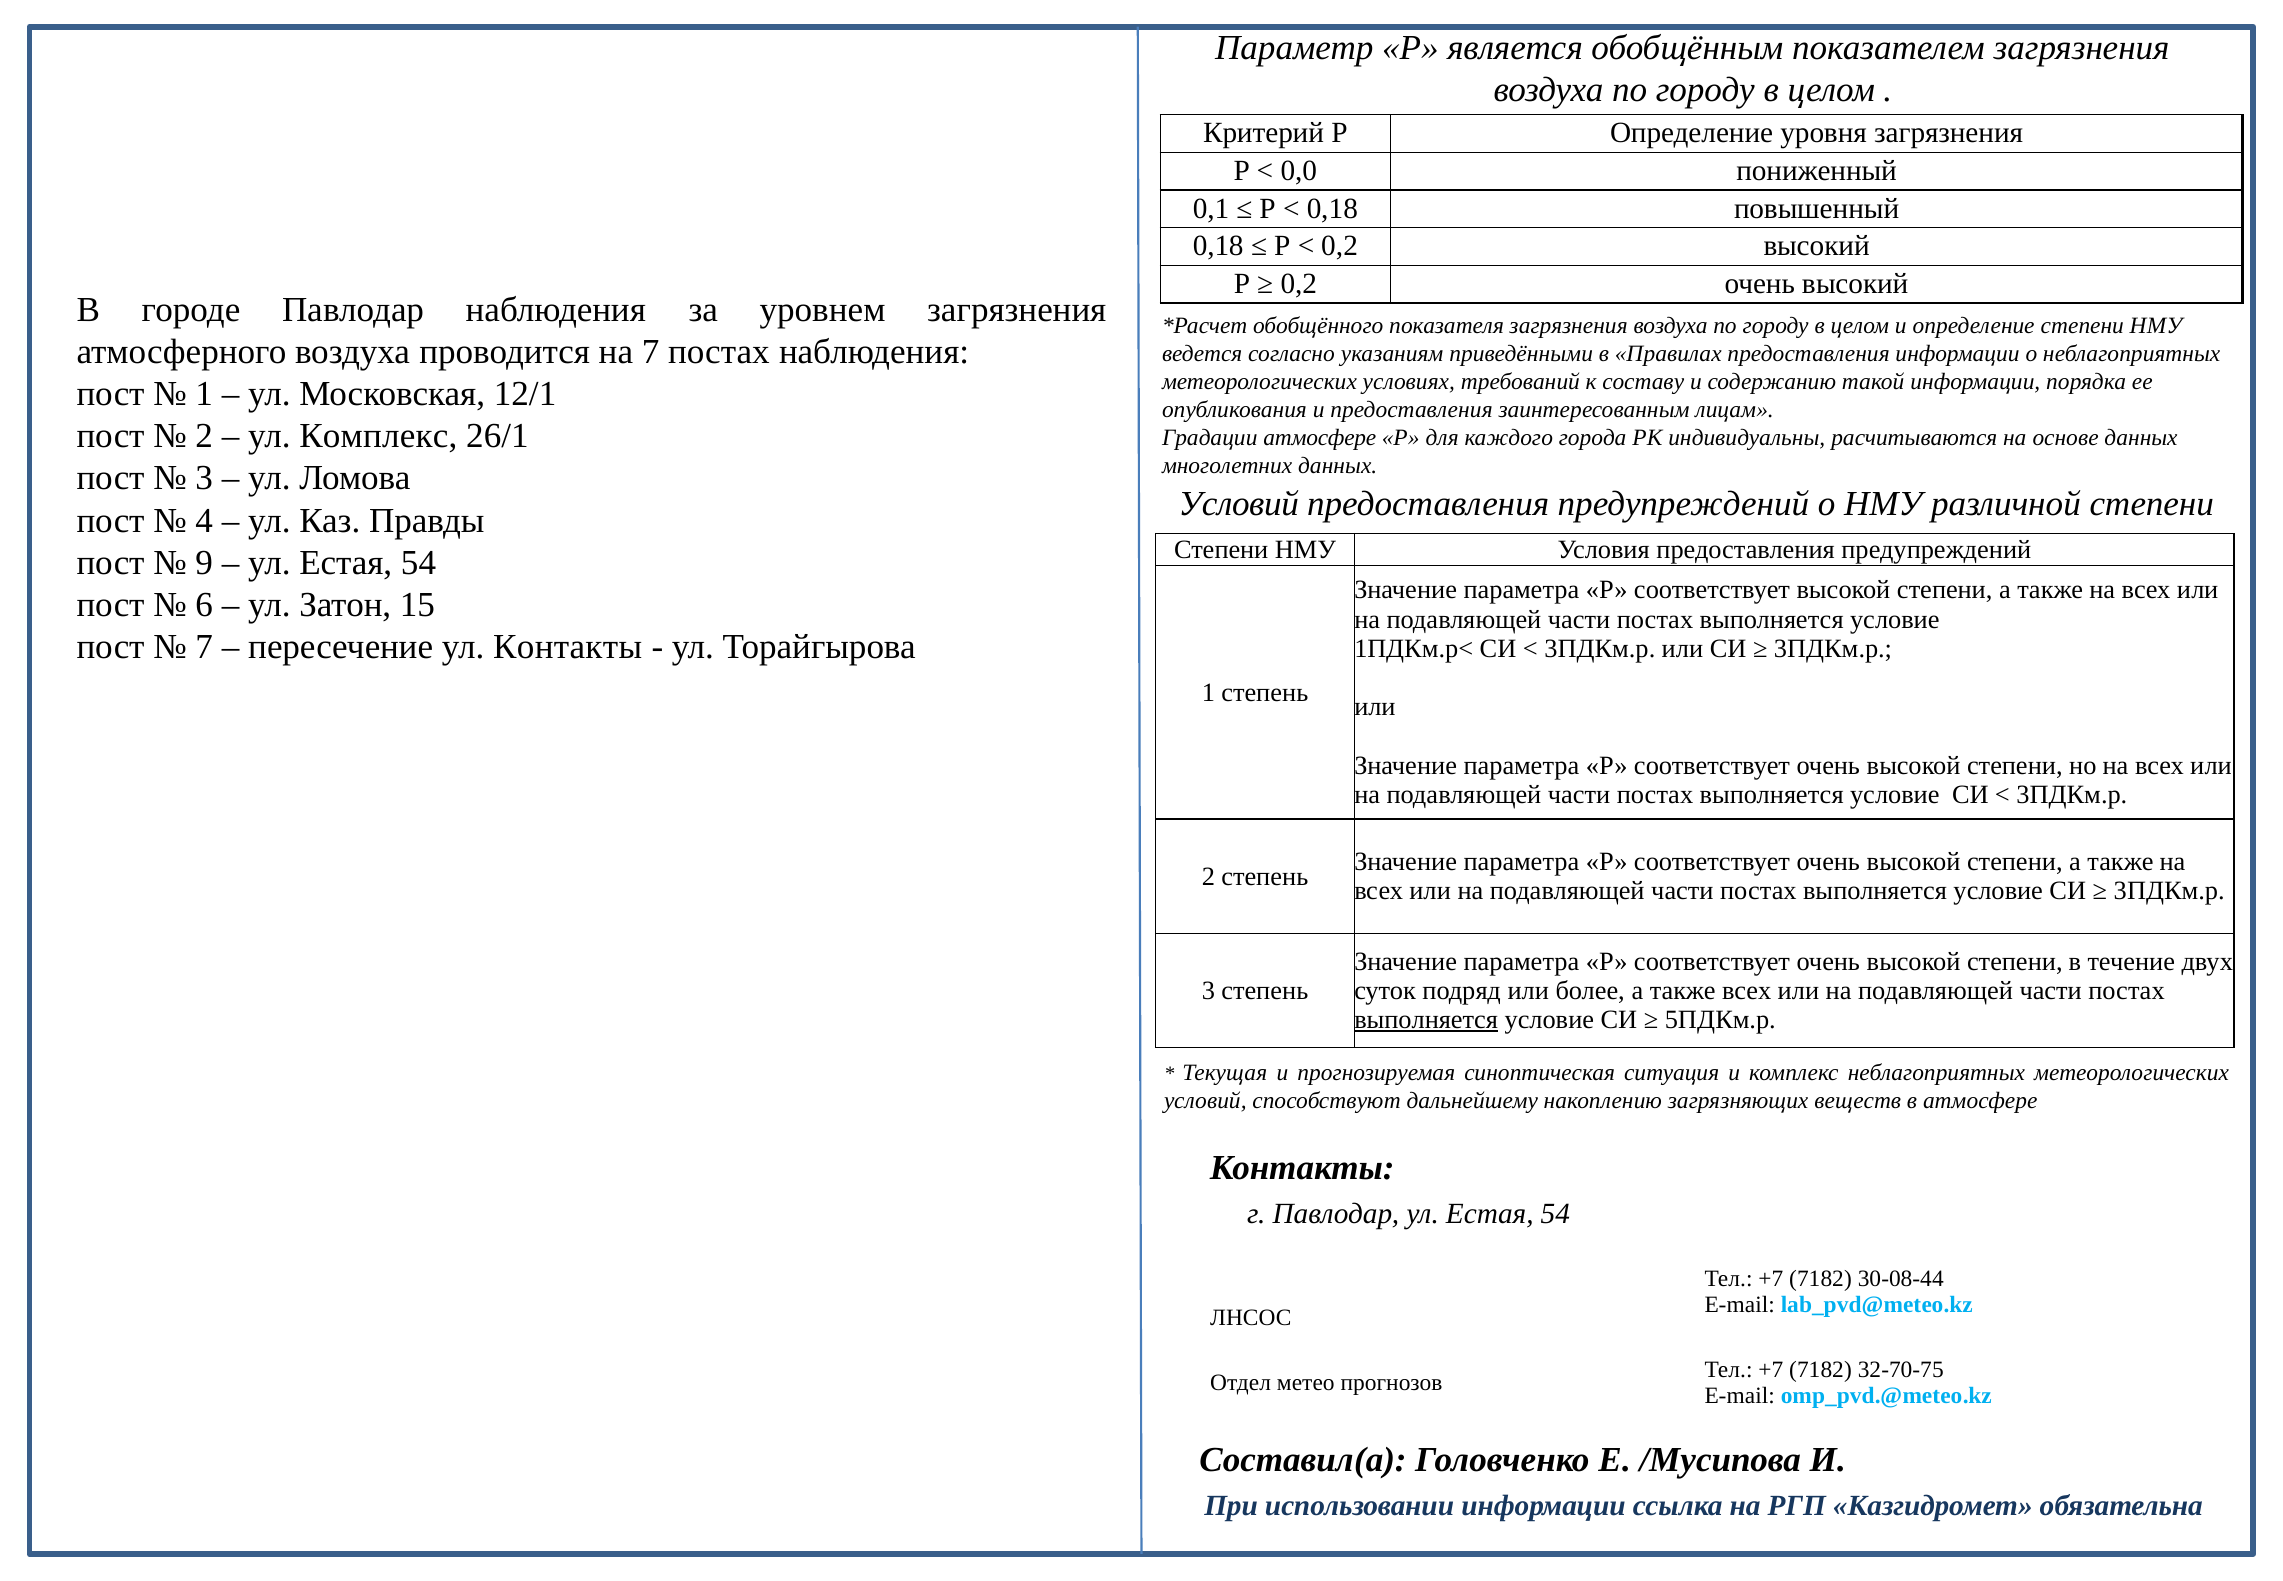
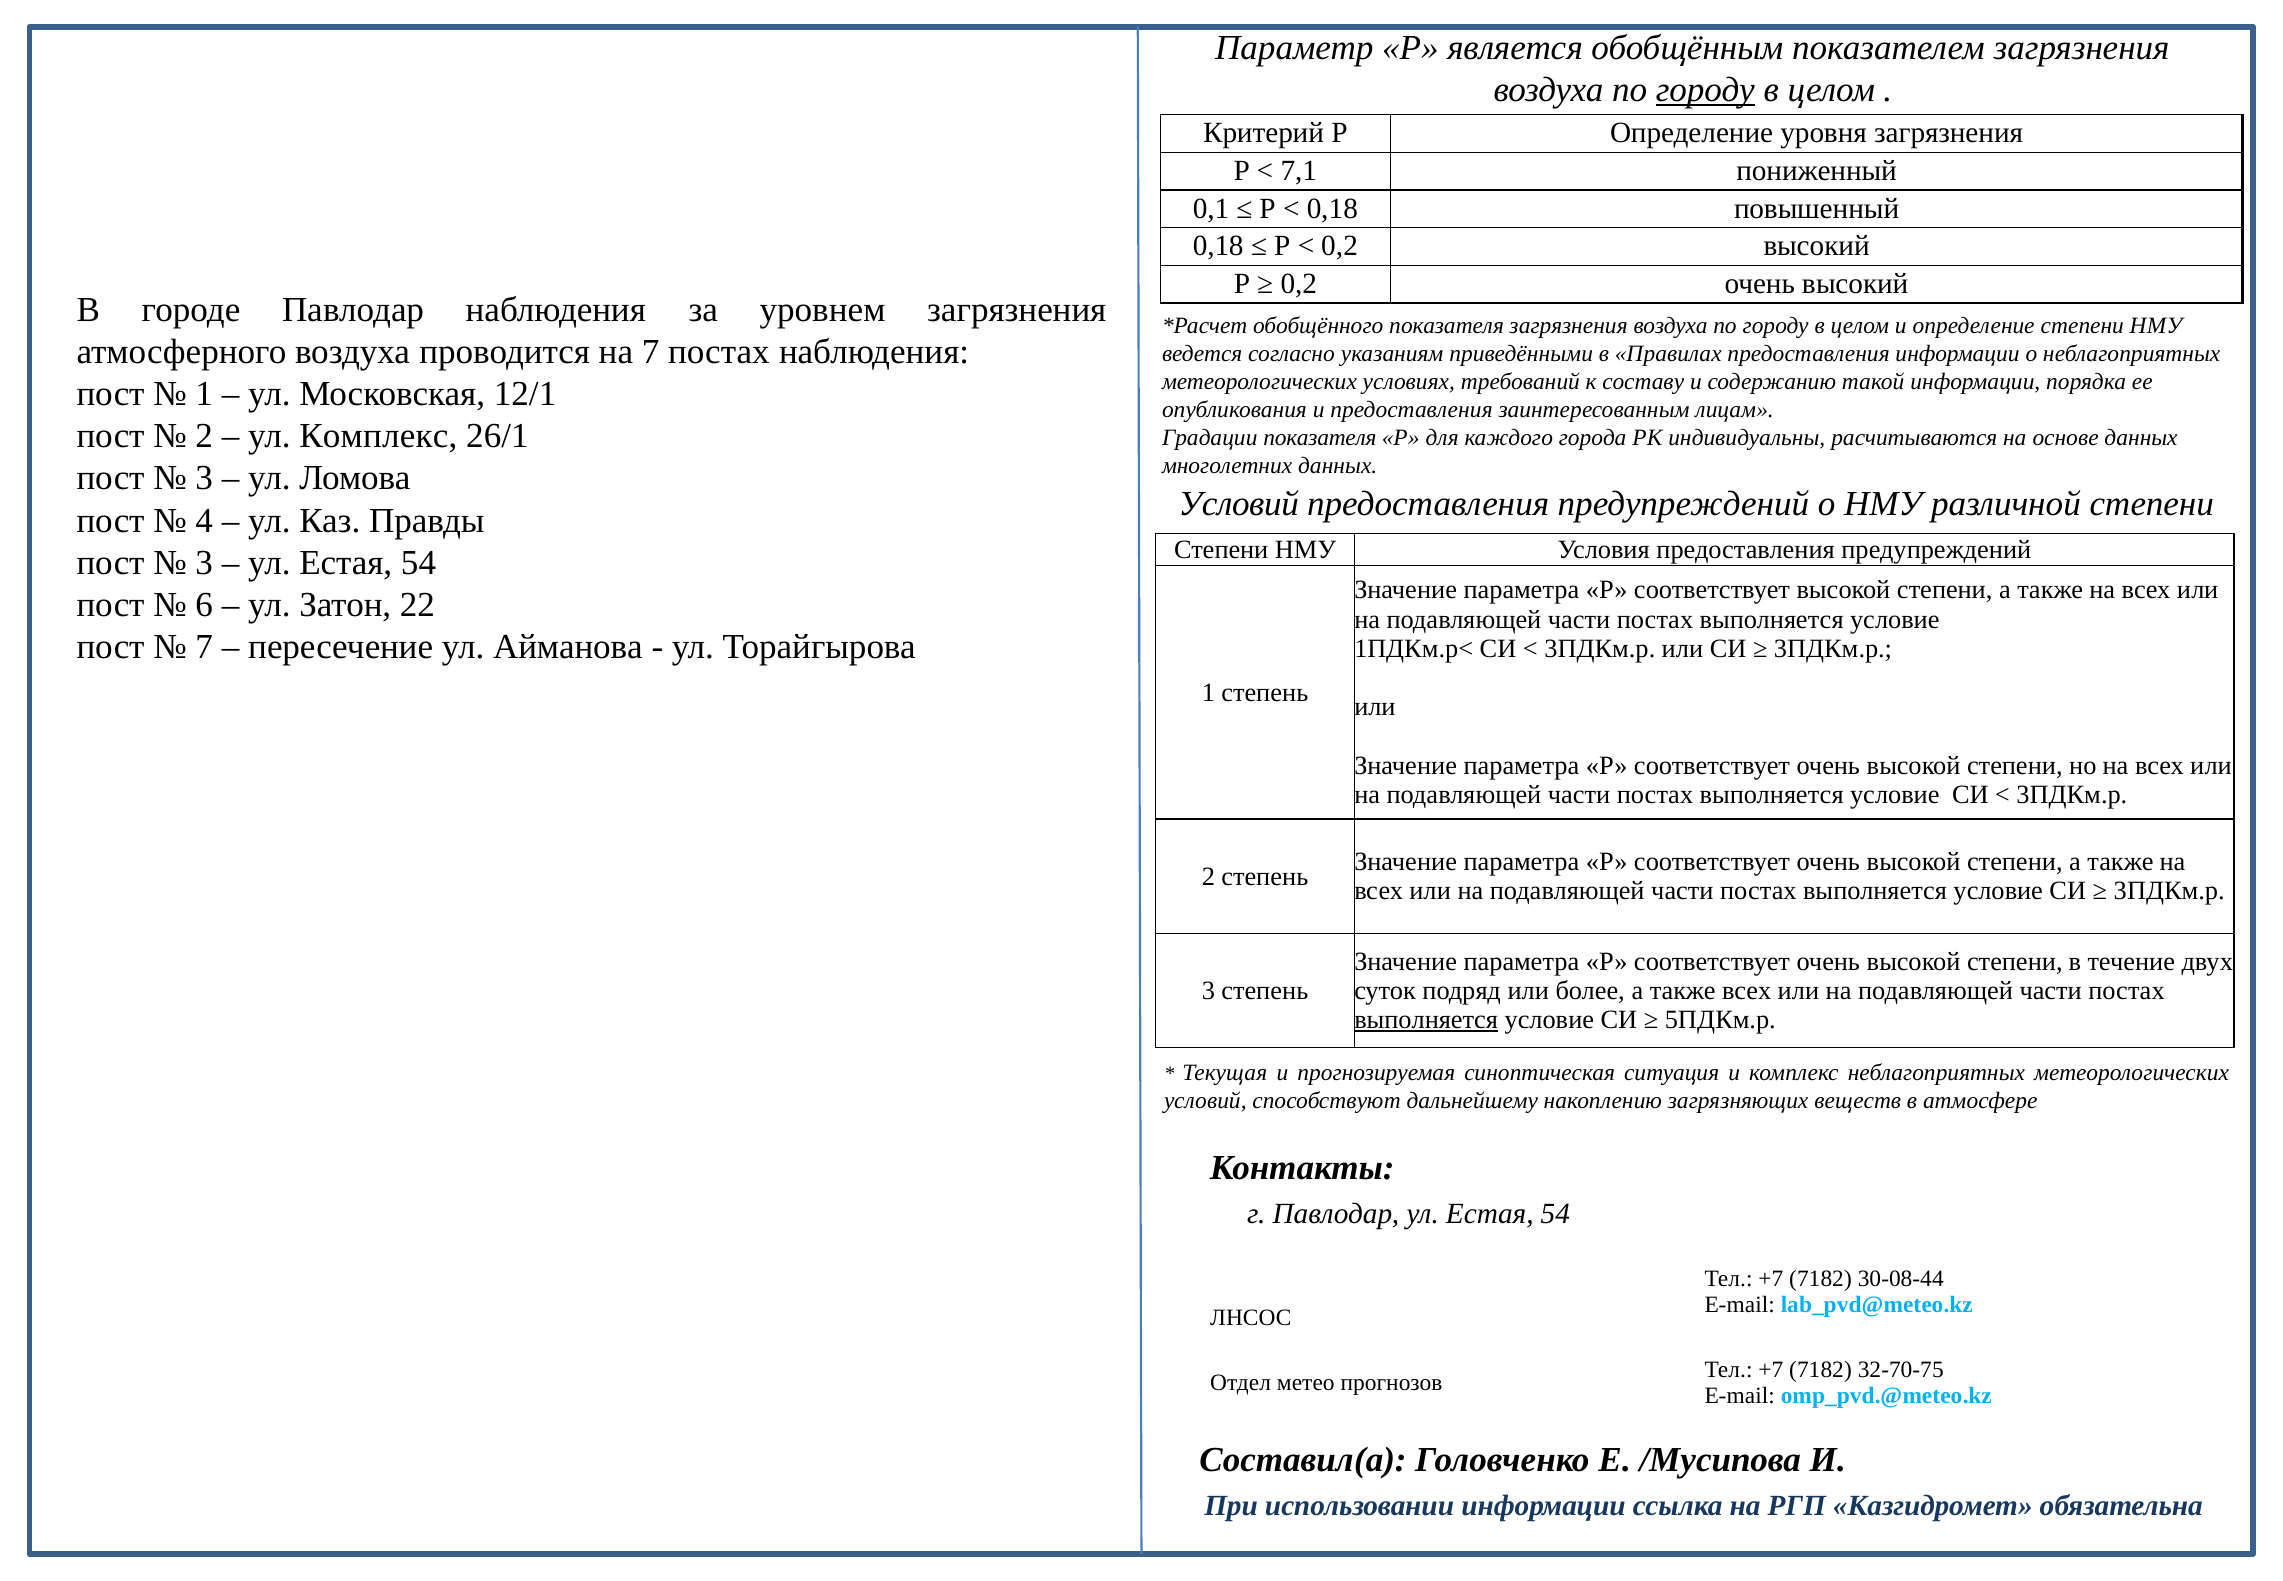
городу at (1705, 90) underline: none -> present
0,0: 0,0 -> 7,1
Градации атмосфере: атмосфере -> показателя
9 at (204, 562): 9 -> 3
15: 15 -> 22
ул Контакты: Контакты -> Айманова
